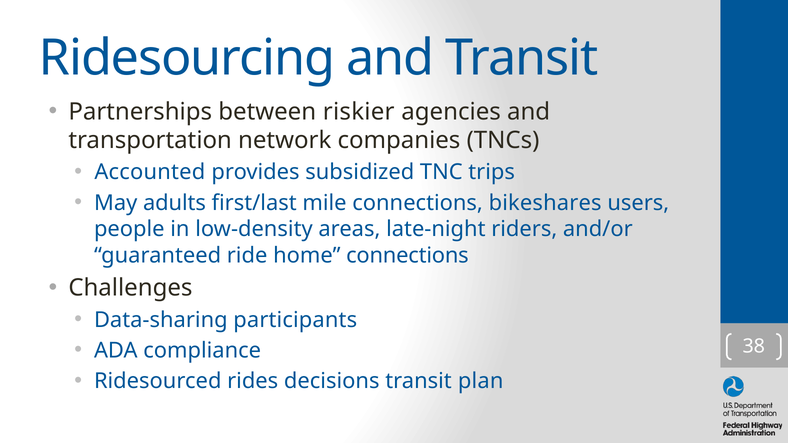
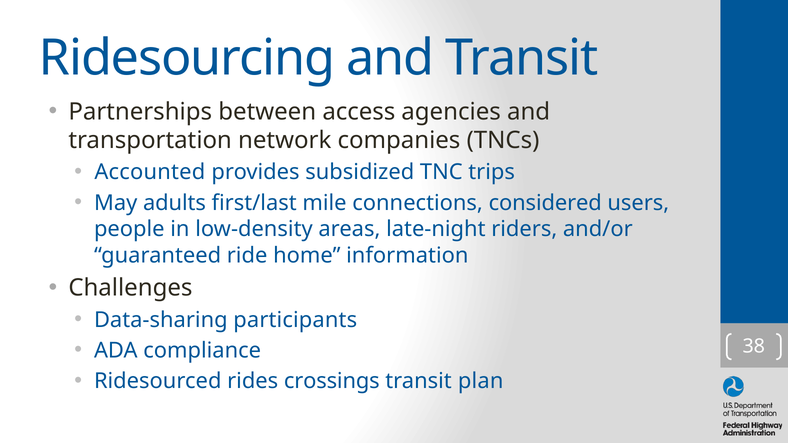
riskier: riskier -> access
bikeshares: bikeshares -> considered
home connections: connections -> information
decisions: decisions -> crossings
